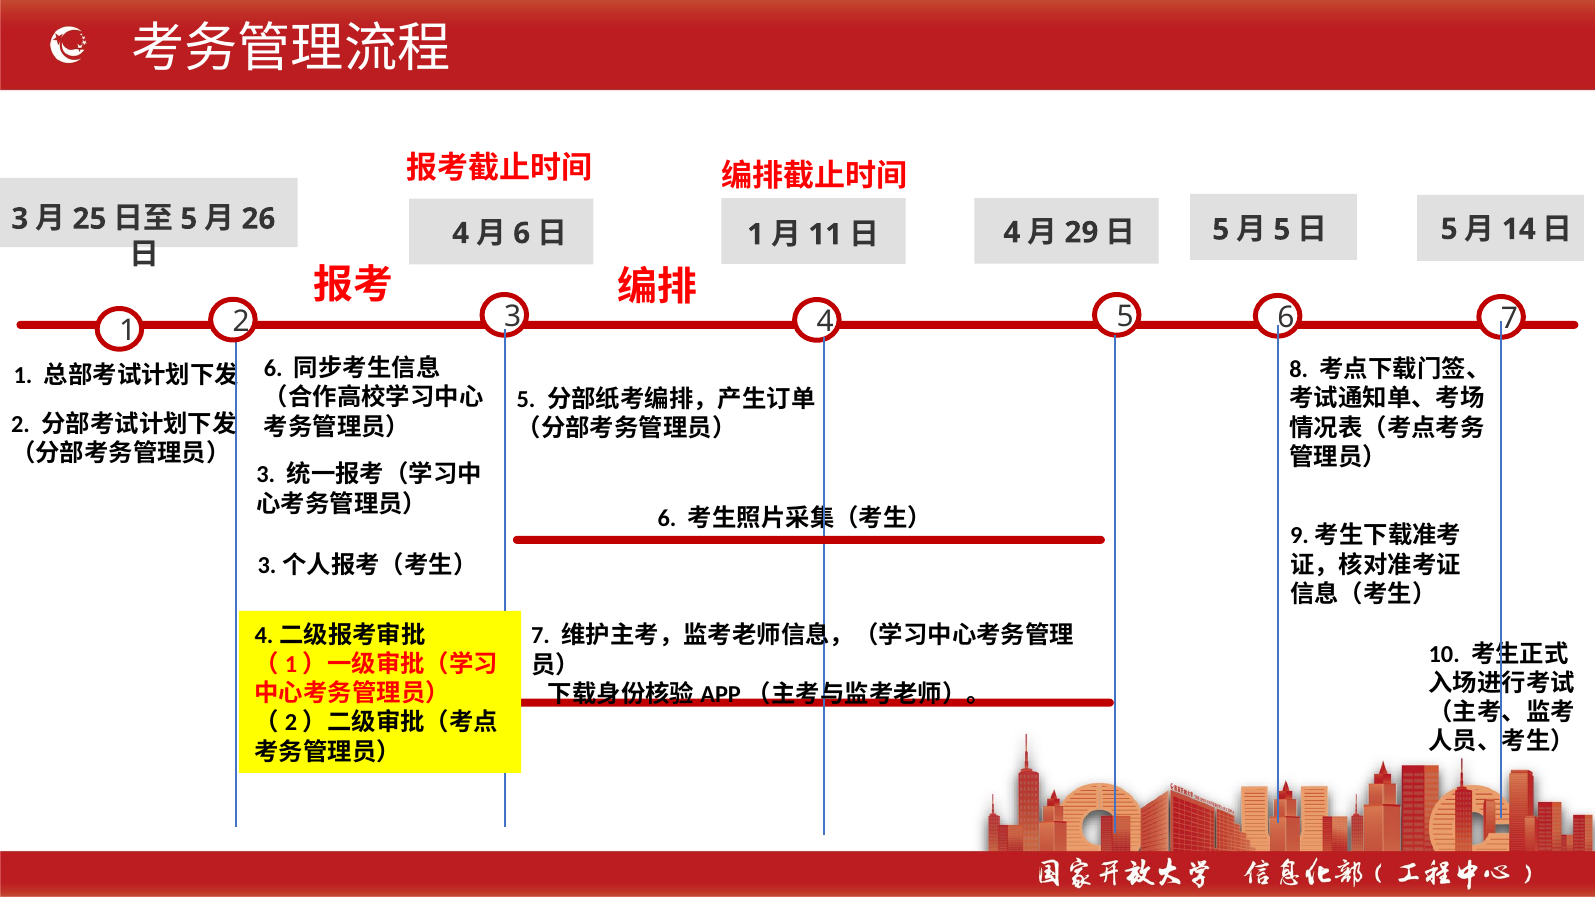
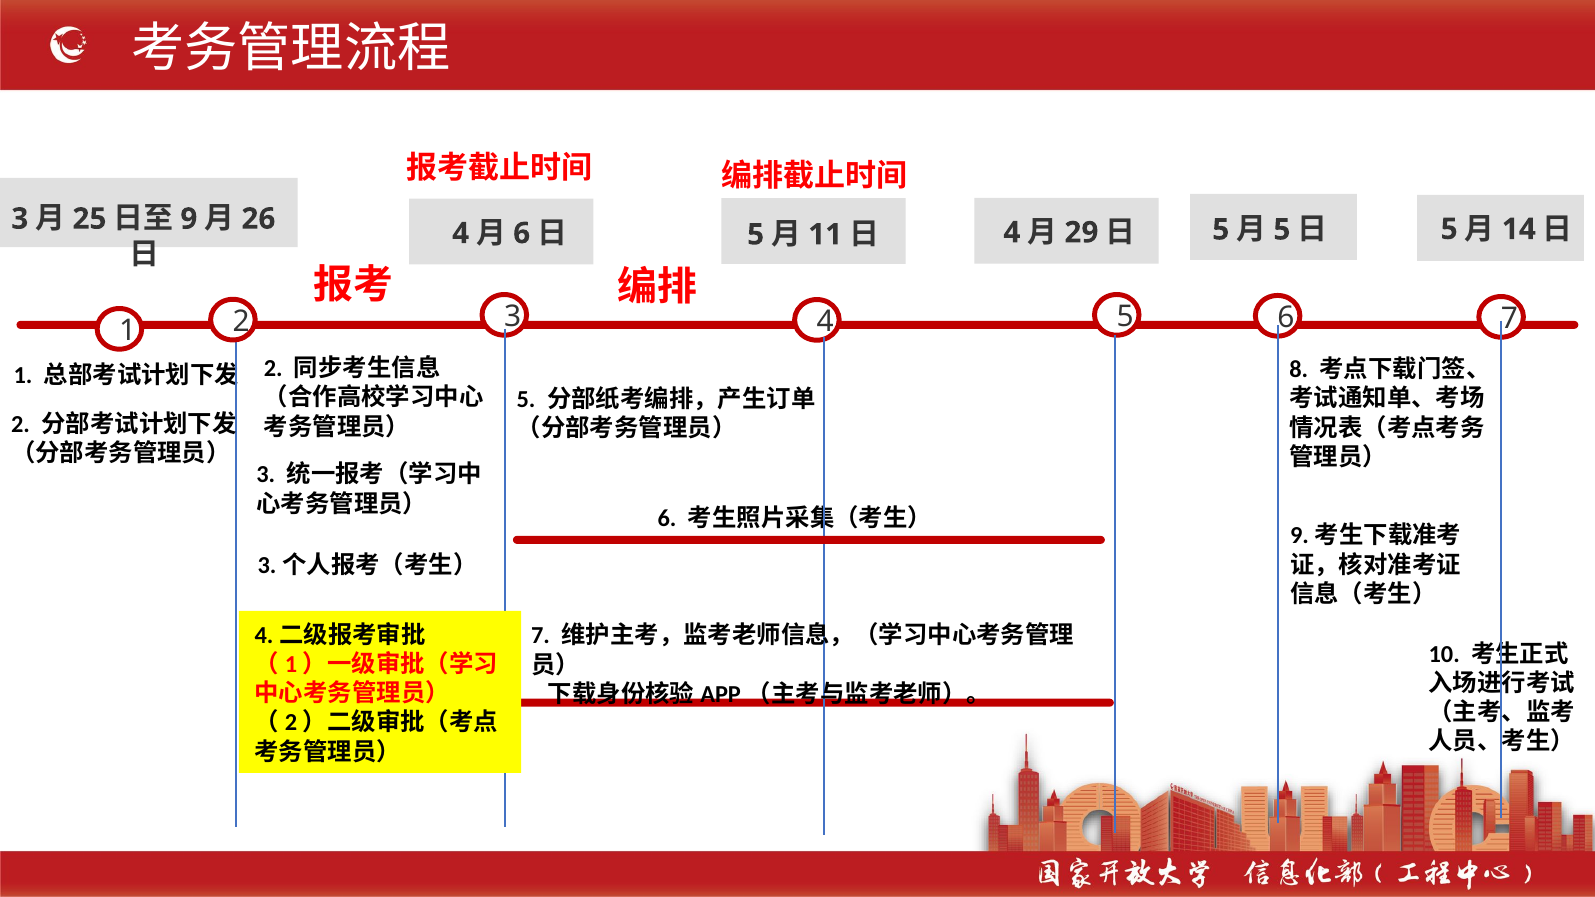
5 at (189, 219): 5 -> 9
1 at (756, 235): 1 -> 5
6 at (273, 369): 6 -> 2
